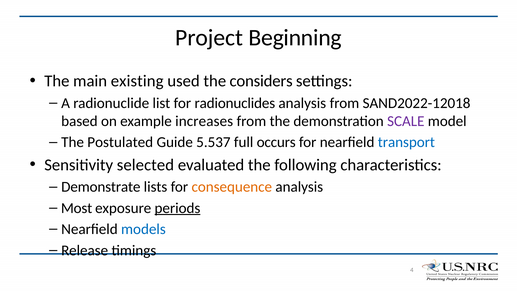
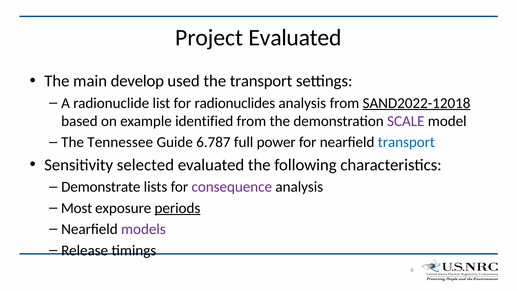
Project Beginning: Beginning -> Evaluated
existing: existing -> develop
the considers: considers -> transport
SAND2022-12018 underline: none -> present
increases: increases -> identified
Postulated: Postulated -> Tennessee
5.537: 5.537 -> 6.787
occurs: occurs -> power
consequence colour: orange -> purple
models colour: blue -> purple
